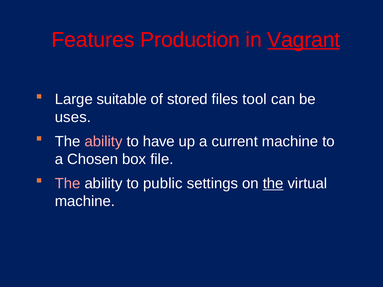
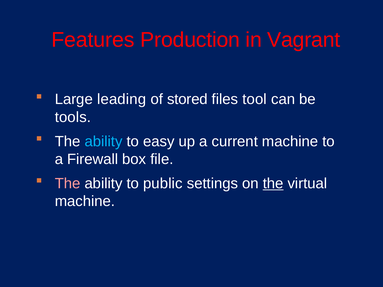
Vagrant underline: present -> none
suitable: suitable -> leading
uses: uses -> tools
ability at (104, 141) colour: pink -> light blue
have: have -> easy
Chosen: Chosen -> Firewall
